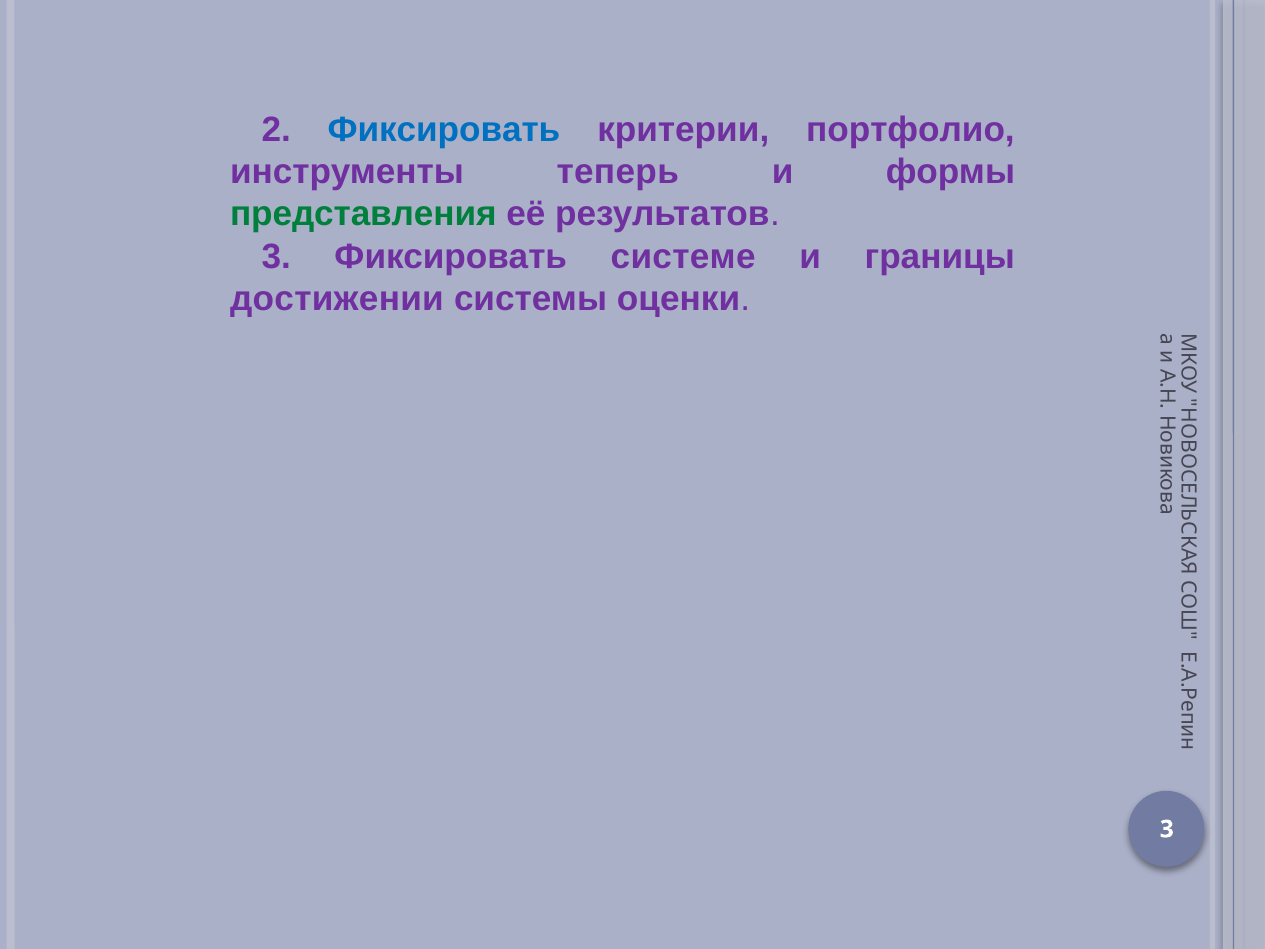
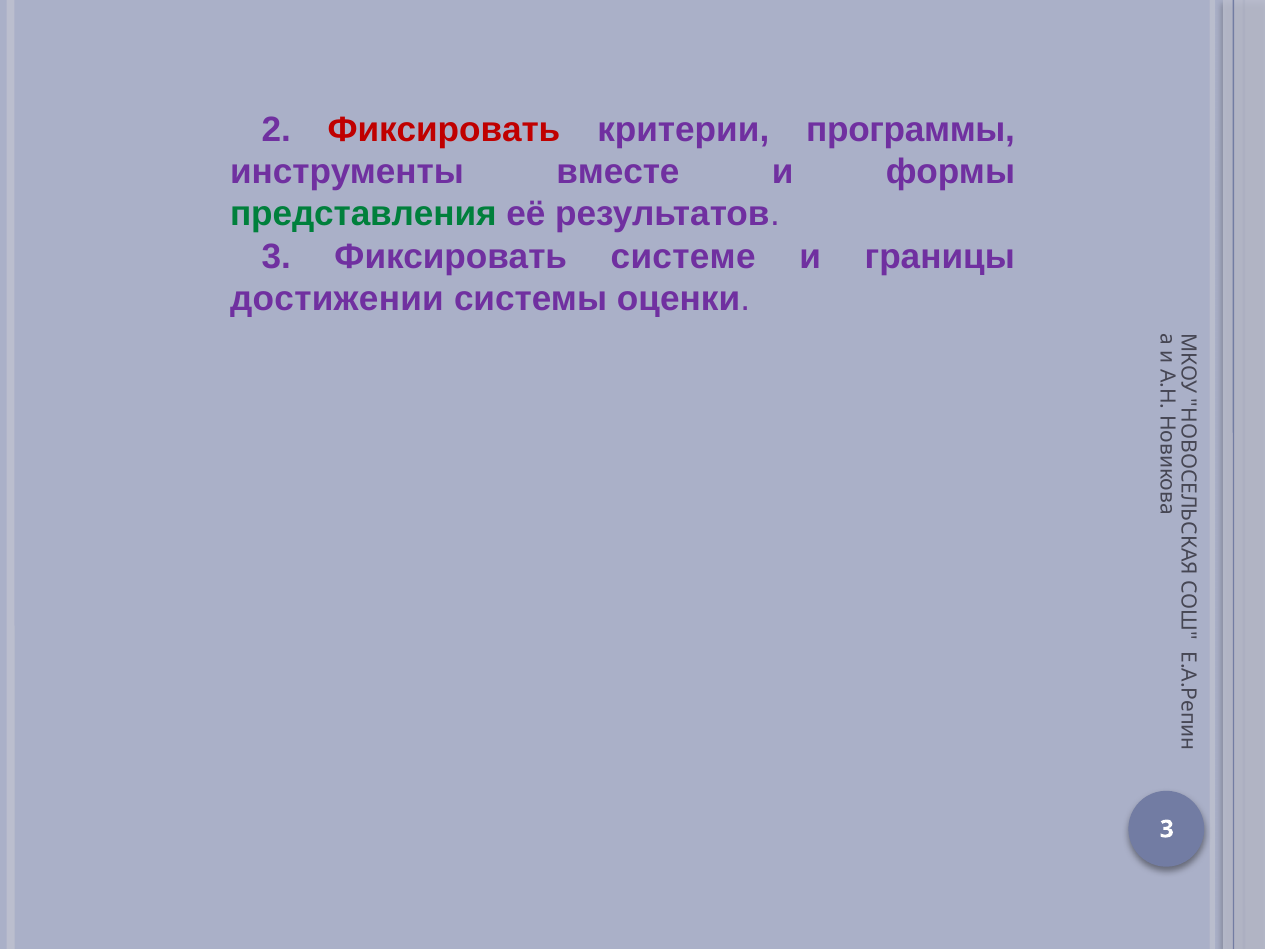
Фиксировать at (444, 130) colour: blue -> red
портфолио: портфолио -> программы
теперь: теперь -> вместе
